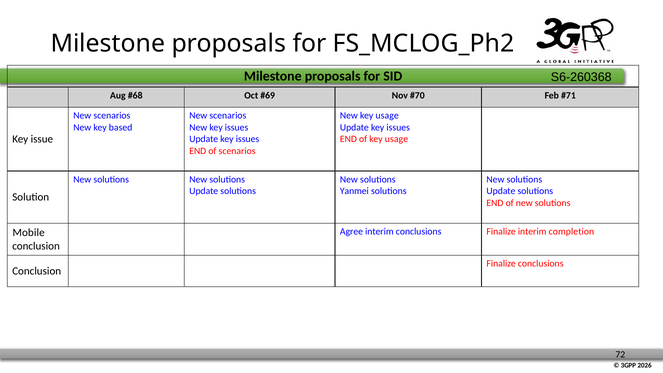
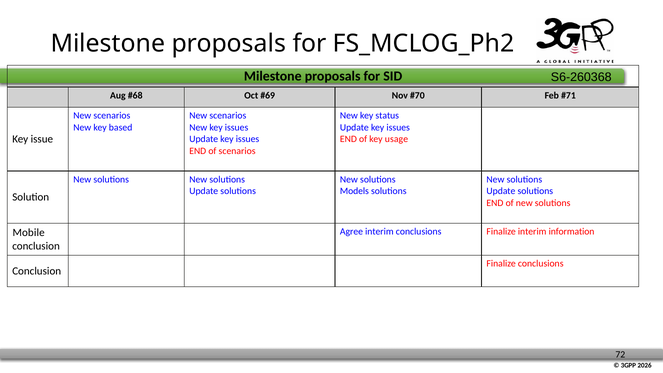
New key usage: usage -> status
Yanmei: Yanmei -> Models
completion: completion -> information
